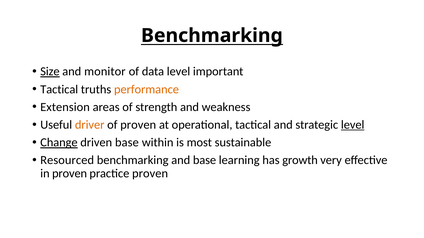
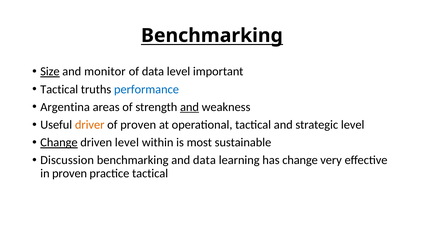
performance colour: orange -> blue
Extension: Extension -> Argentina
and at (190, 107) underline: none -> present
level at (353, 125) underline: present -> none
driven base: base -> level
Resourced: Resourced -> Discussion
and base: base -> data
has growth: growth -> change
practice proven: proven -> tactical
